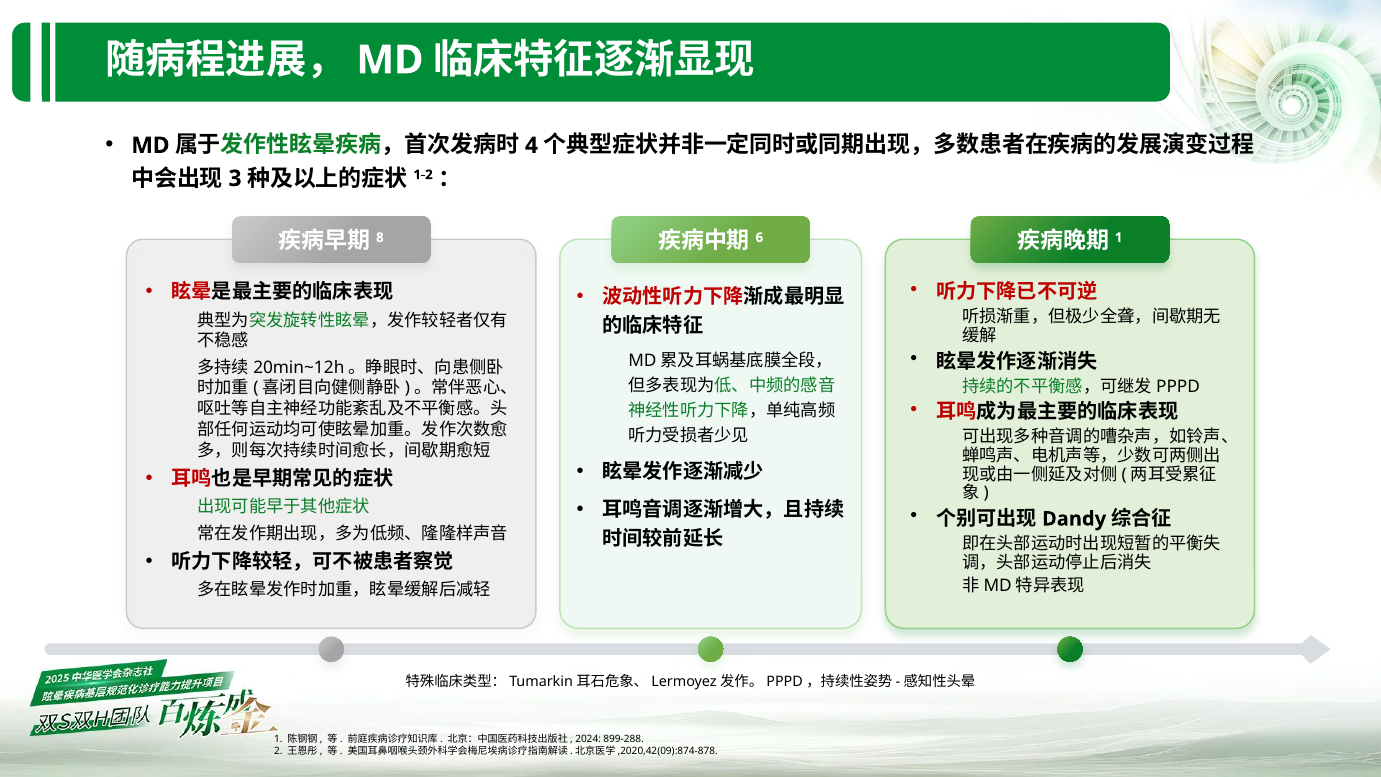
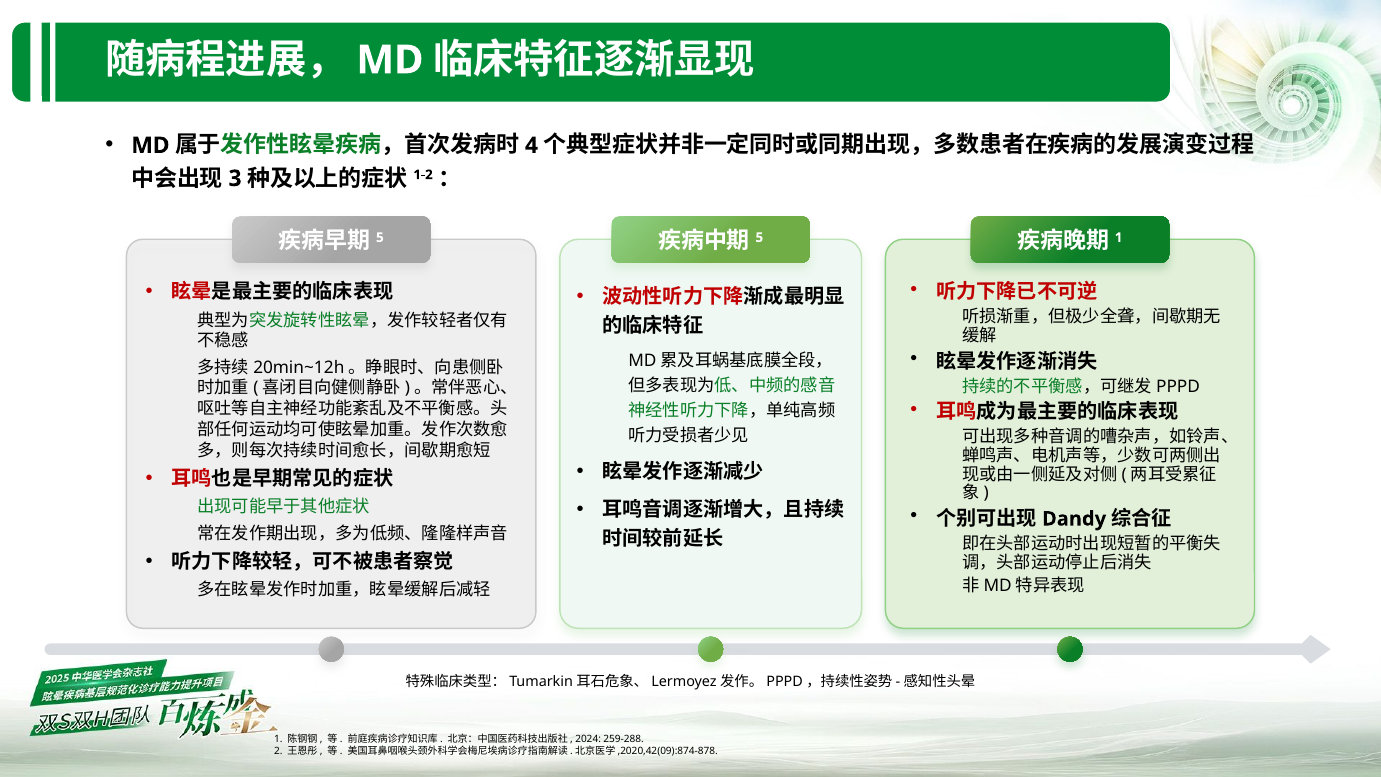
8 at (380, 237): 8 -> 5
6 at (759, 237): 6 -> 5
899-288: 899-288 -> 259-288
